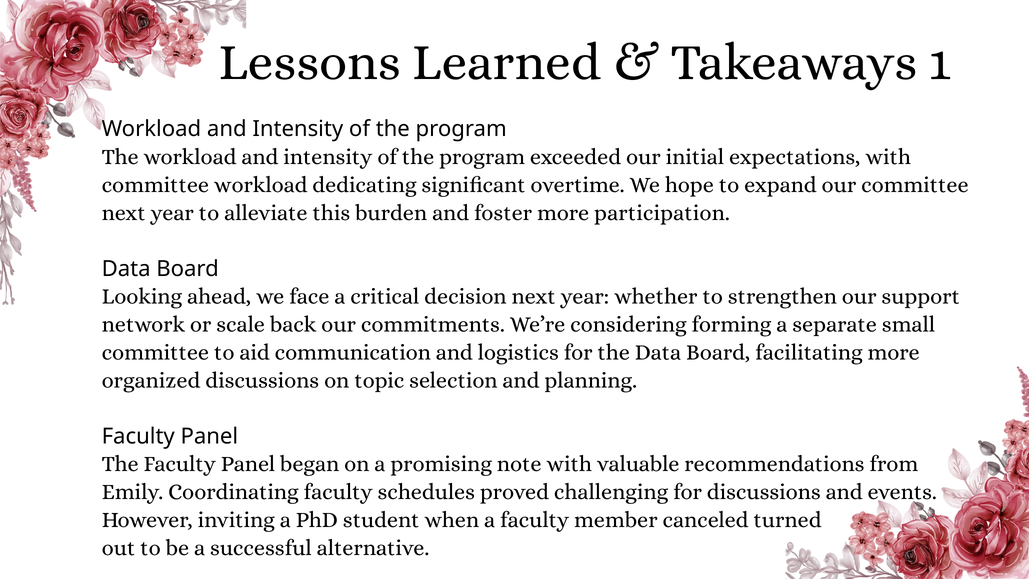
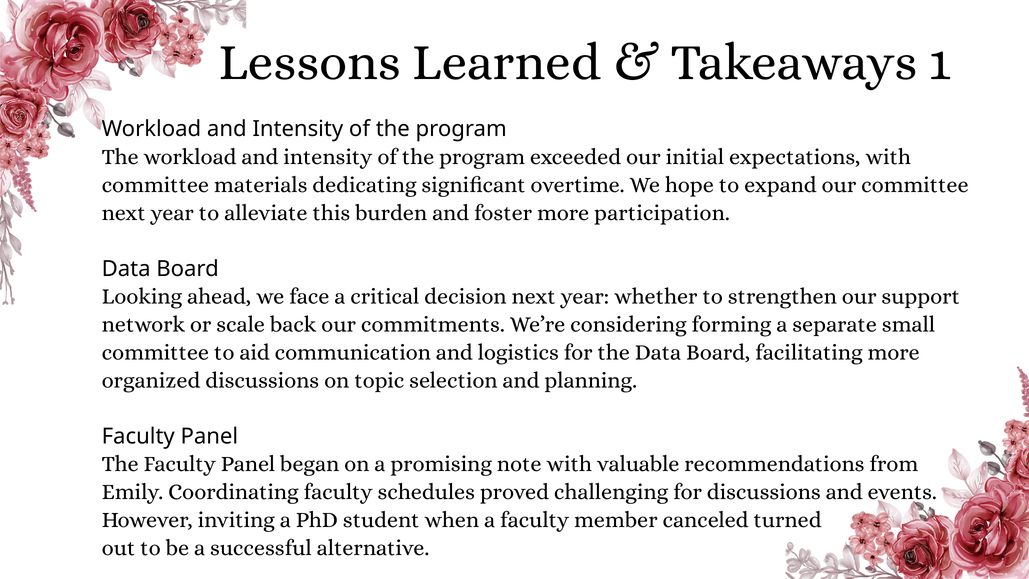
committee workload: workload -> materials
